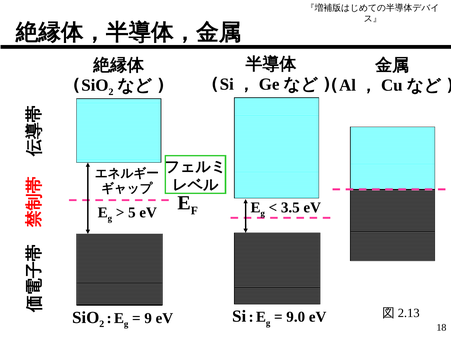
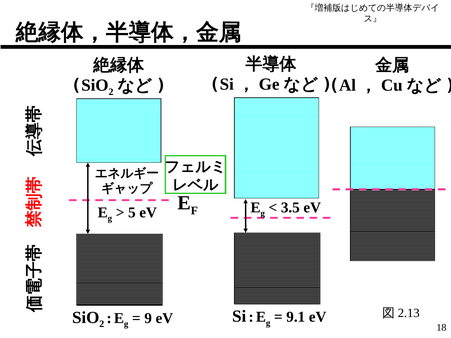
9.0: 9.0 -> 9.1
